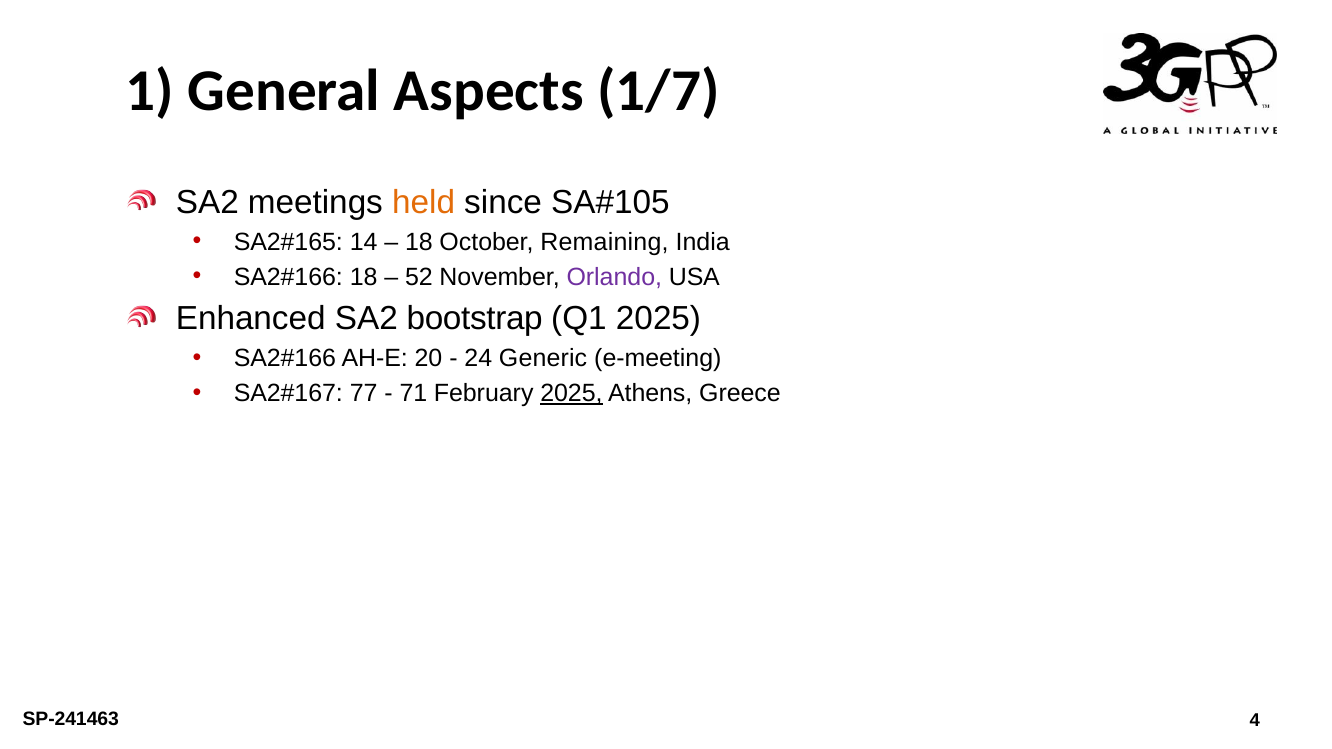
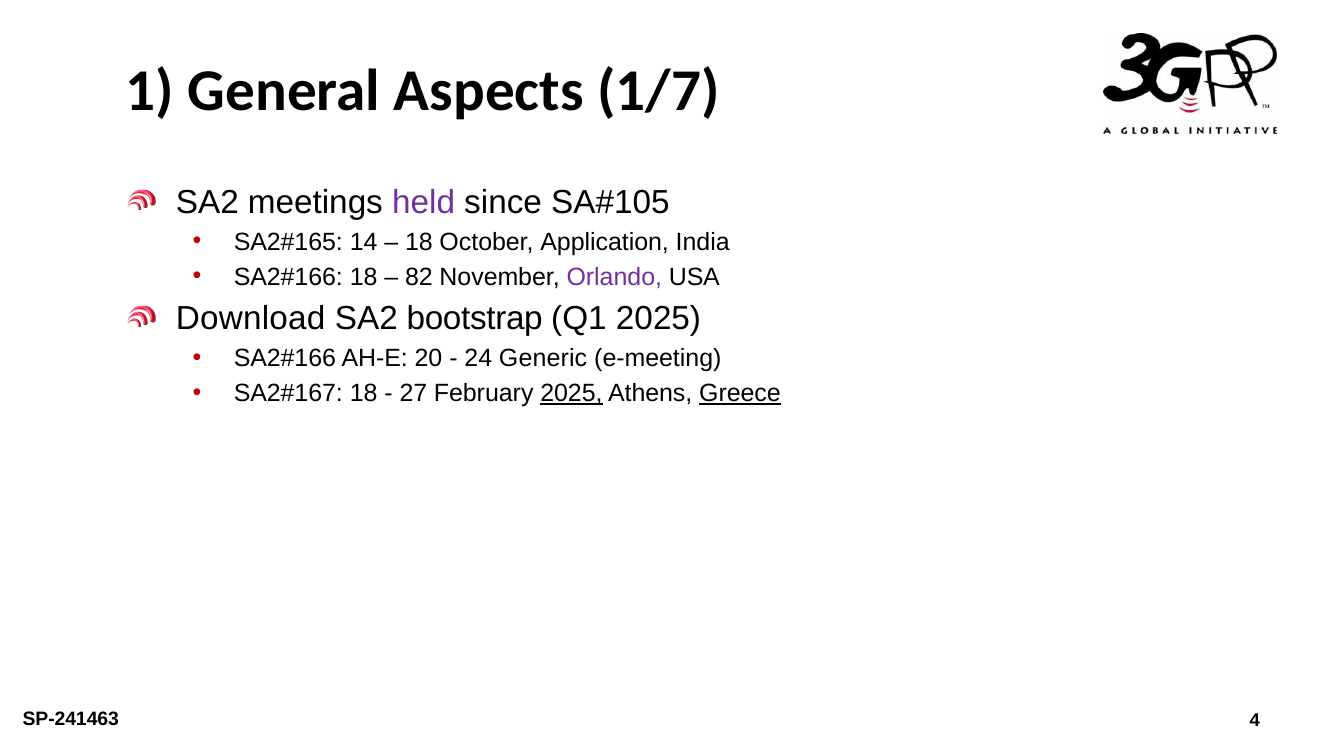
held colour: orange -> purple
Remaining: Remaining -> Application
52: 52 -> 82
Enhanced: Enhanced -> Download
77 at (364, 393): 77 -> 18
71: 71 -> 27
Greece underline: none -> present
